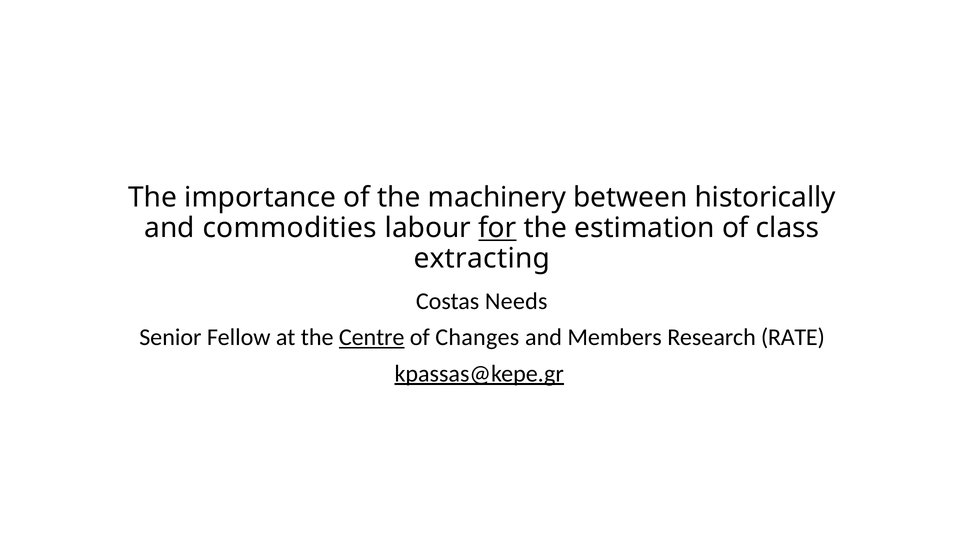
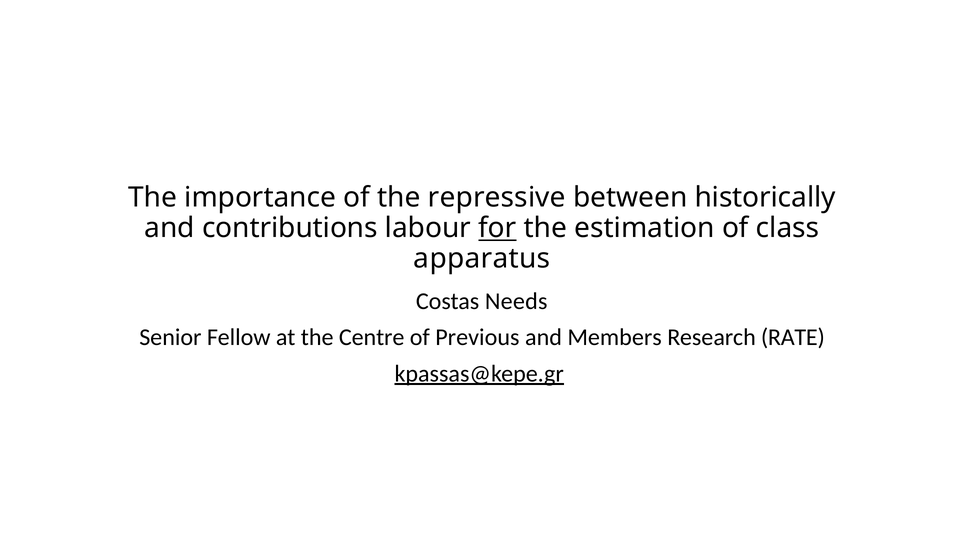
machinery: machinery -> repressive
commodities: commodities -> contributions
extracting: extracting -> apparatus
Centre underline: present -> none
Changes: Changes -> Previous
